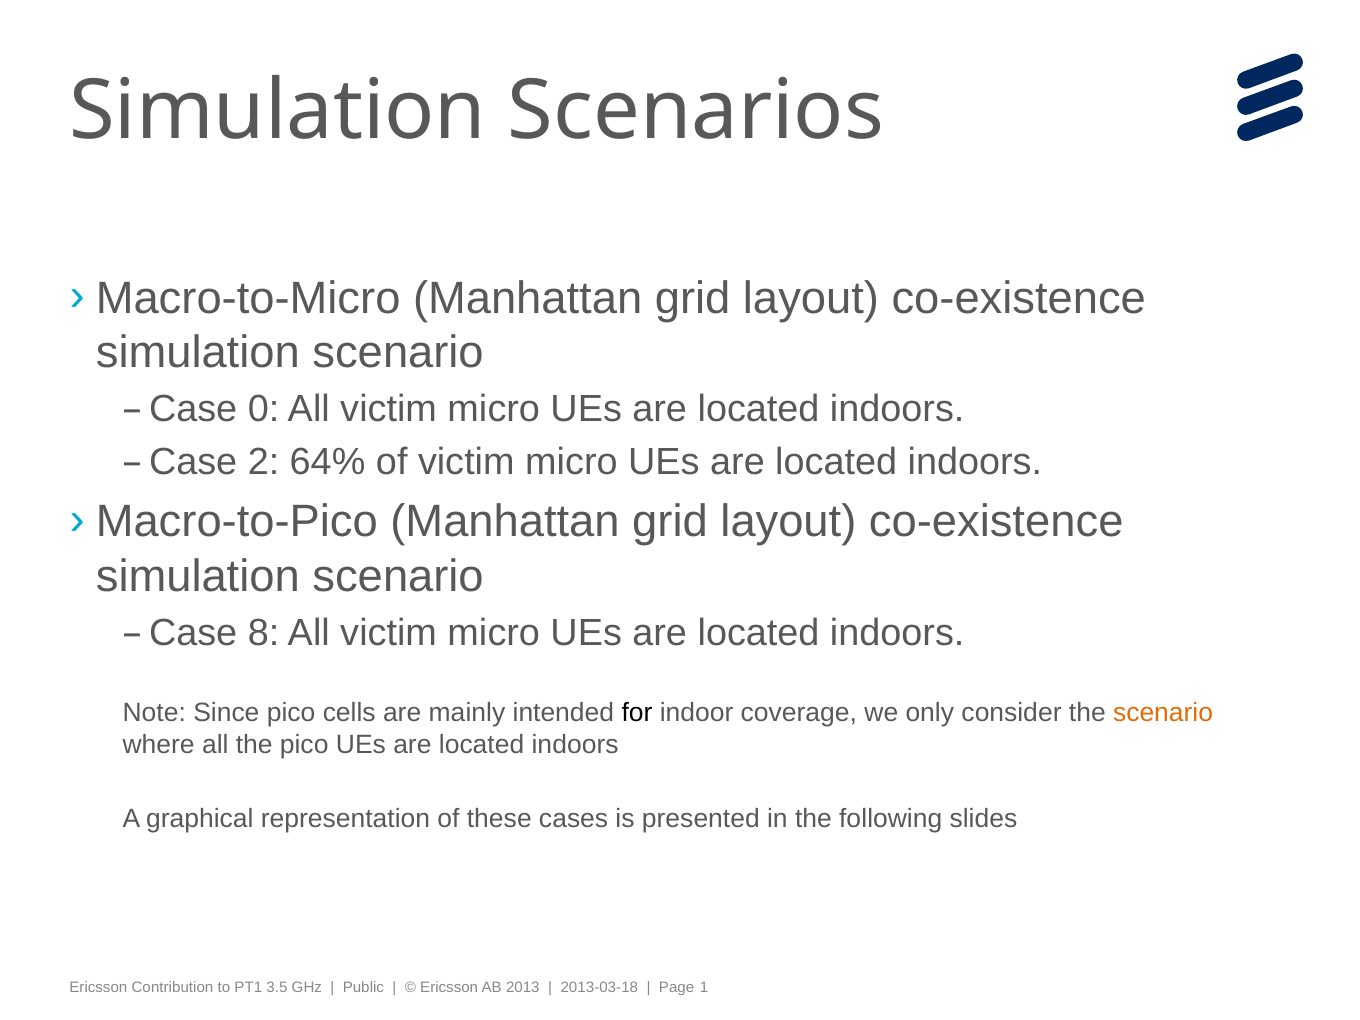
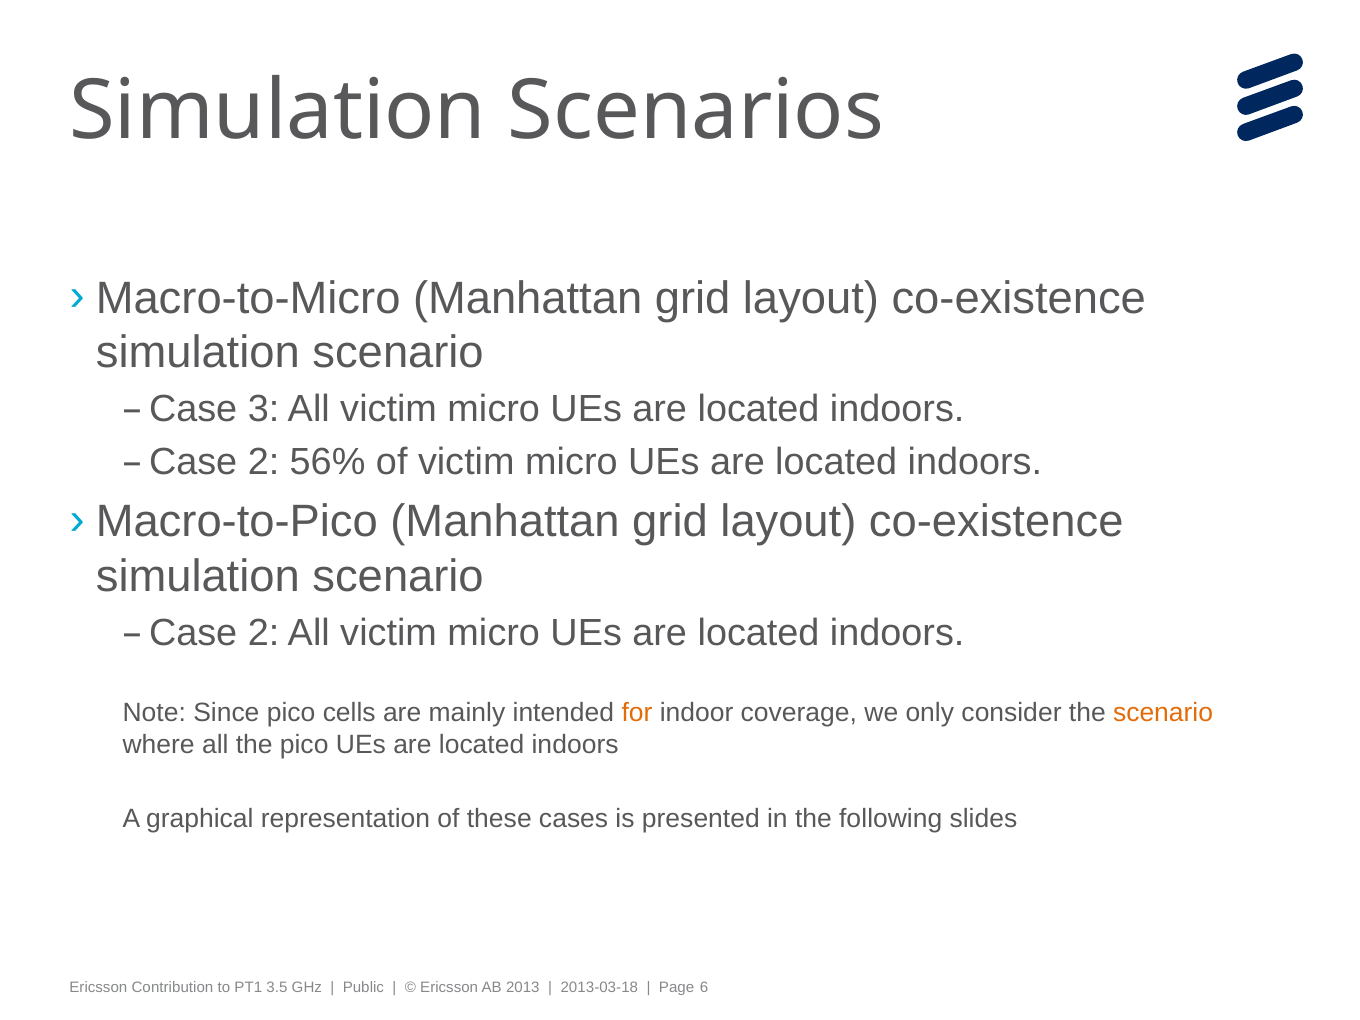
0: 0 -> 3
64%: 64% -> 56%
8 at (264, 633): 8 -> 2
for colour: black -> orange
1: 1 -> 6
